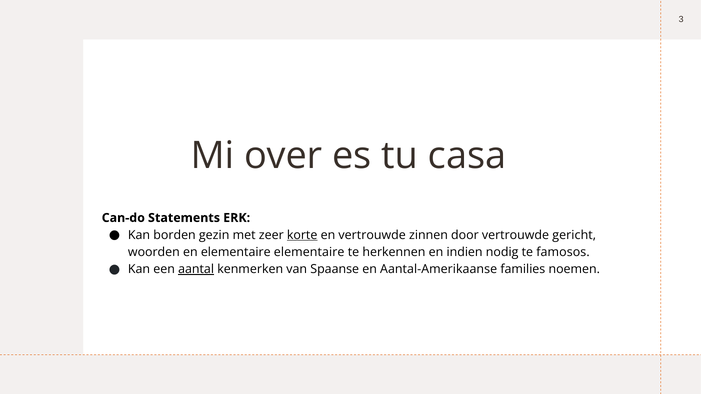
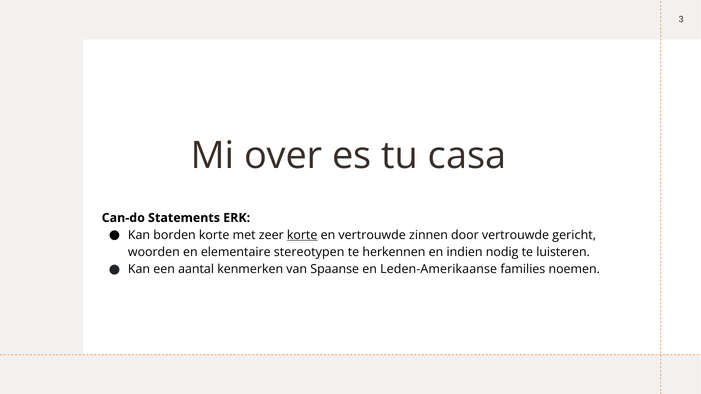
borden gezin: gezin -> korte
elementaire elementaire: elementaire -> stereotypen
famosos: famosos -> luisteren
aantal underline: present -> none
Aantal-Amerikaanse: Aantal-Amerikaanse -> Leden-Amerikaanse
